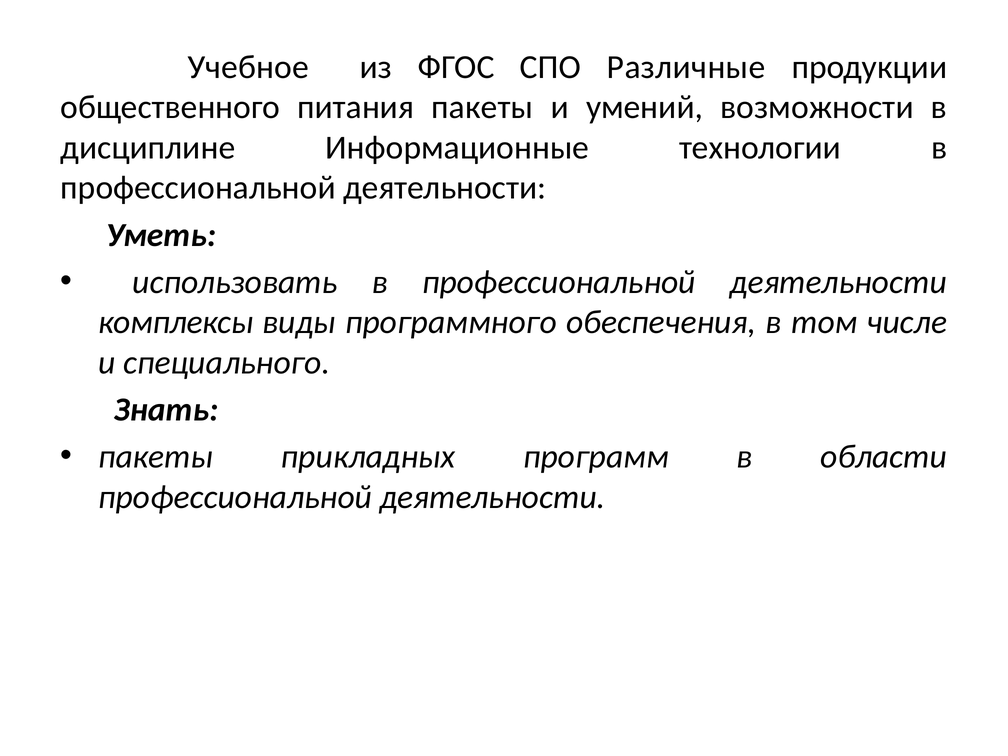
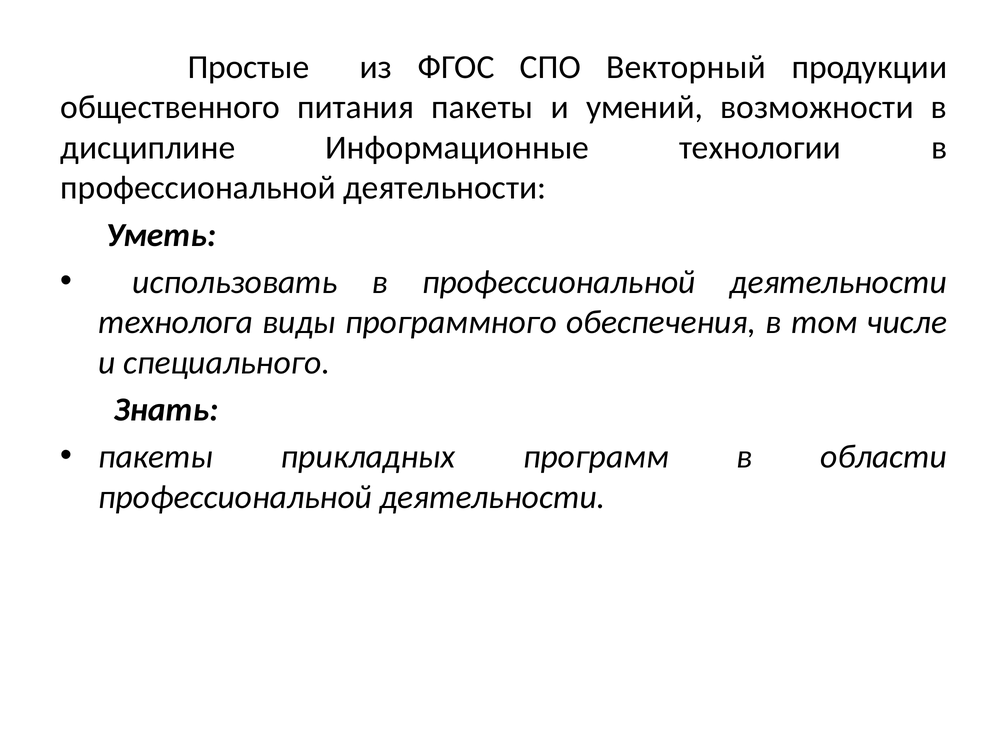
Учебное: Учебное -> Простые
Различные: Различные -> Векторный
комплексы: комплексы -> технолога
